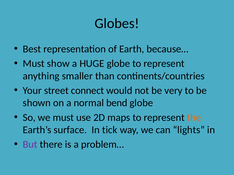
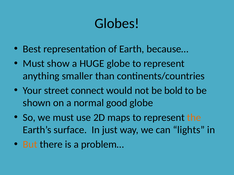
very: very -> bold
bend: bend -> good
tick: tick -> just
But colour: purple -> orange
